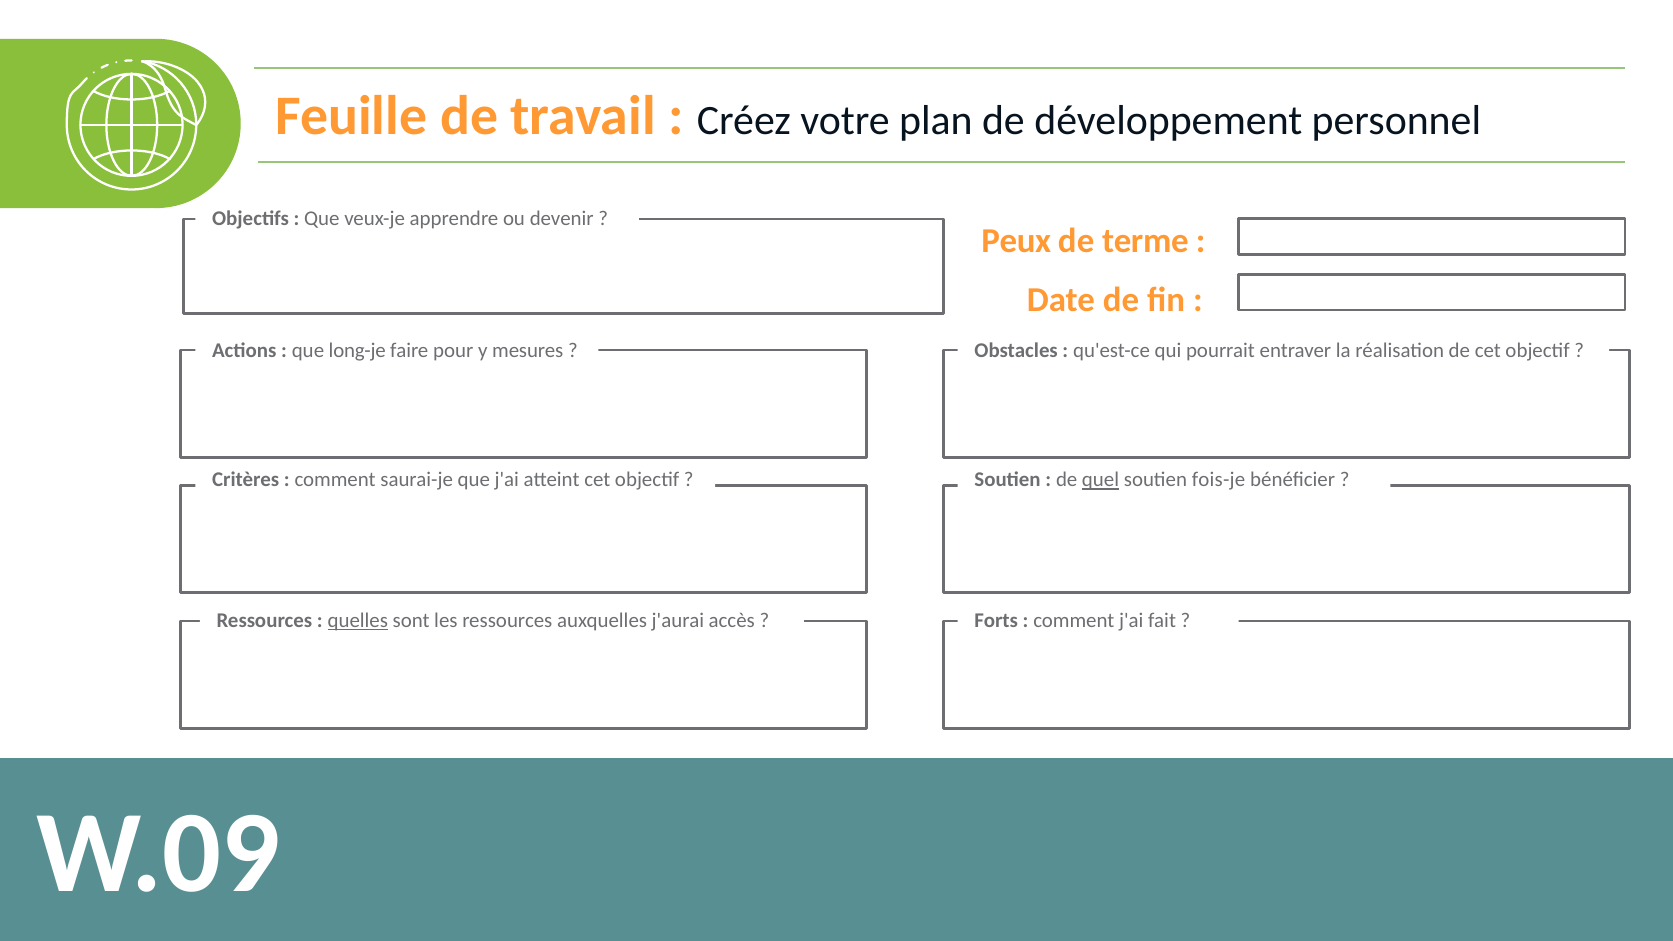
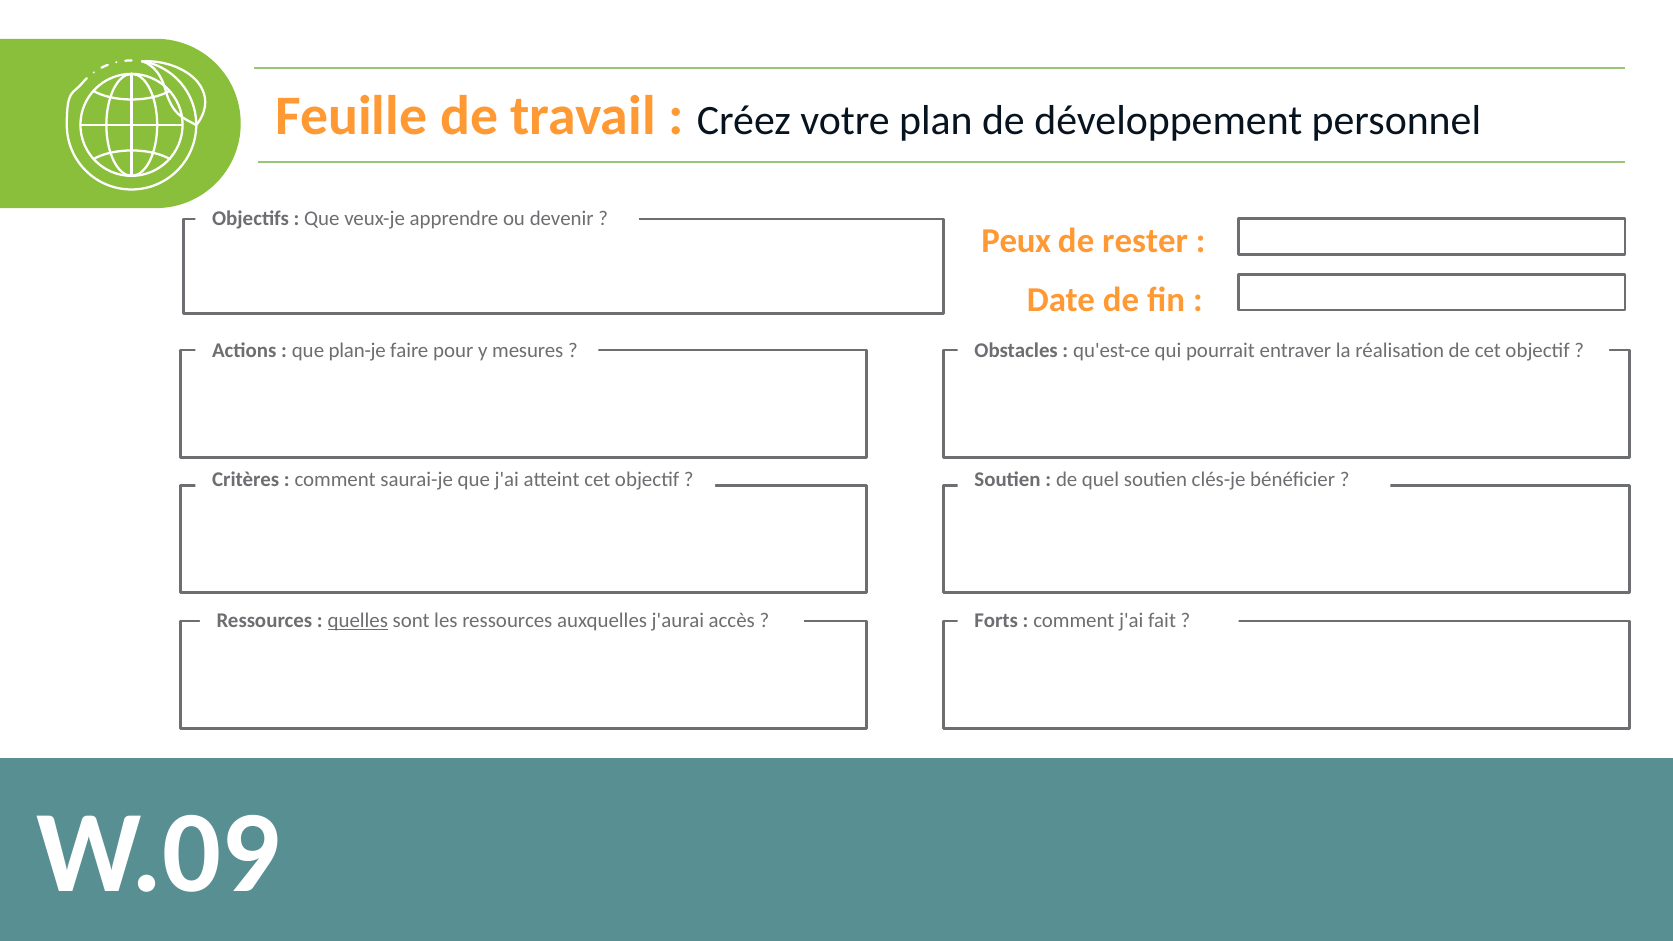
terme: terme -> rester
long-je: long-je -> plan-je
quel underline: present -> none
fois-je: fois-je -> clés-je
